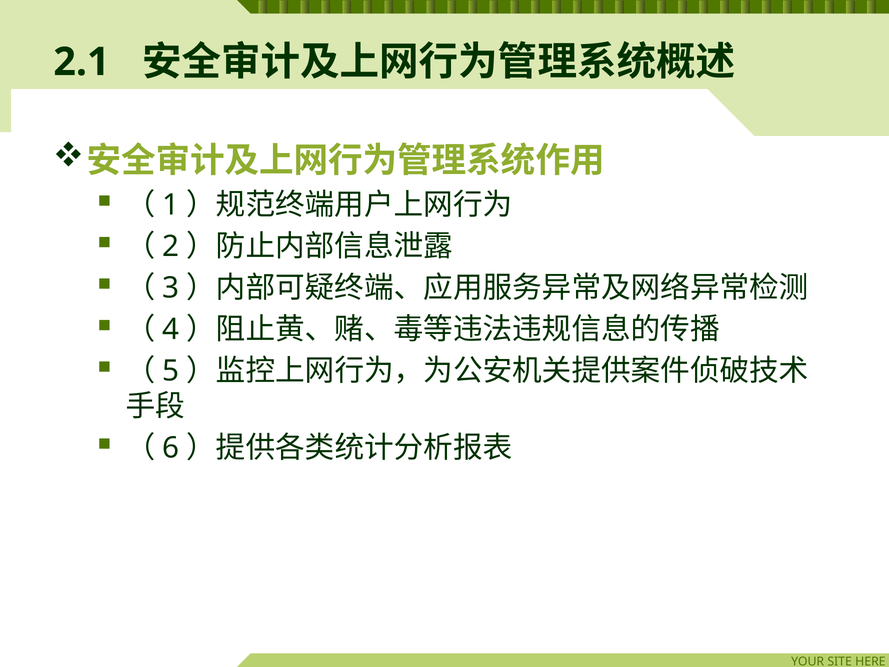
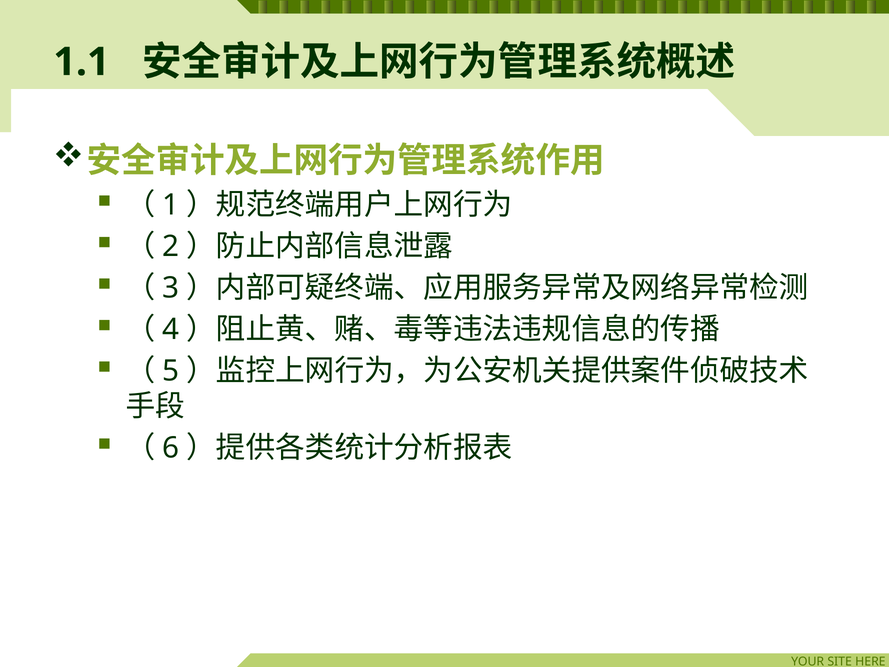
2.1: 2.1 -> 1.1
